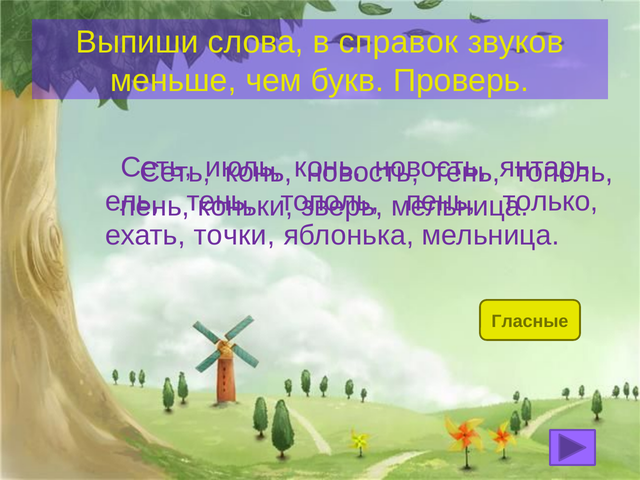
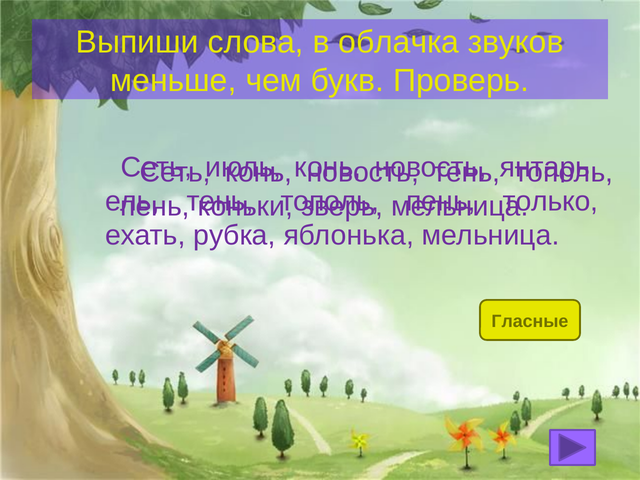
справок: справок -> облачка
точки: точки -> рубка
